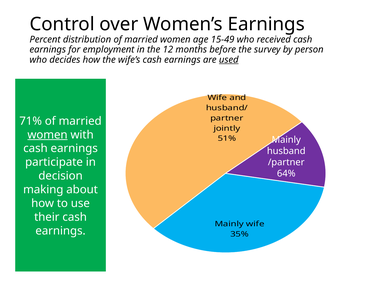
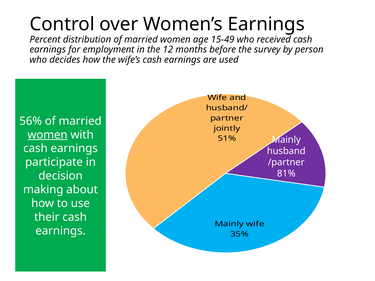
used underline: present -> none
71%: 71% -> 56%
64%: 64% -> 81%
